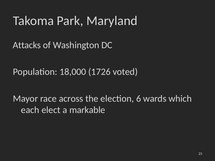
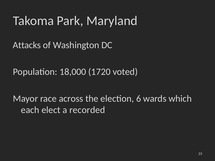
1726: 1726 -> 1720
markable: markable -> recorded
